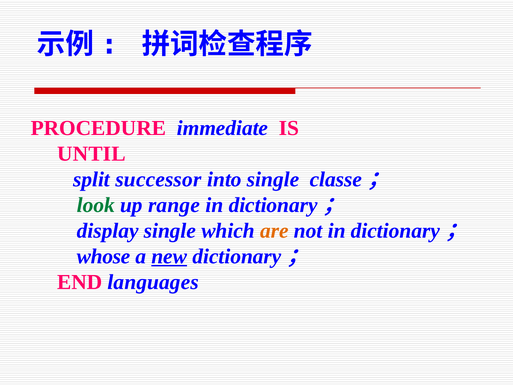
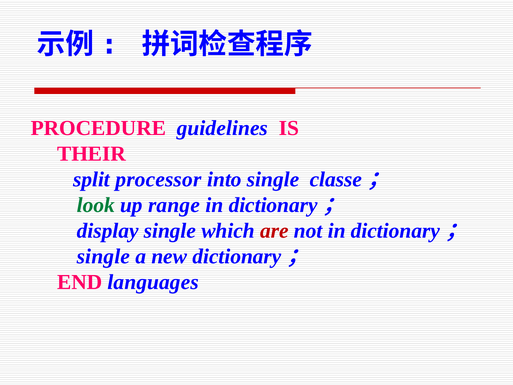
immediate: immediate -> guidelines
UNTIL: UNTIL -> THEIR
successor: successor -> processor
are colour: orange -> red
whose at (104, 256): whose -> single
new underline: present -> none
